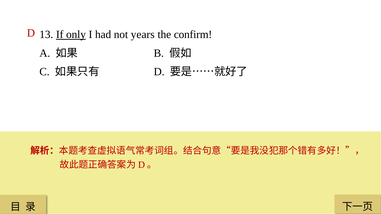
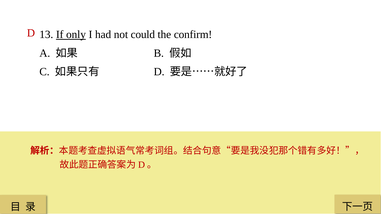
years: years -> could
